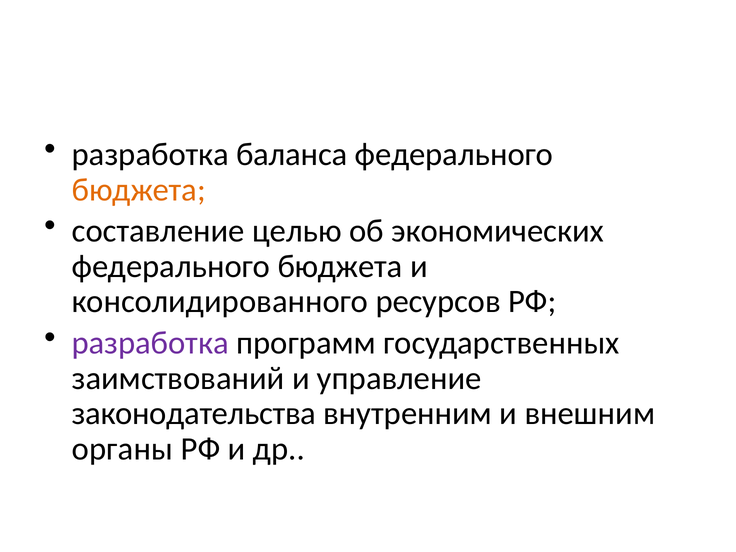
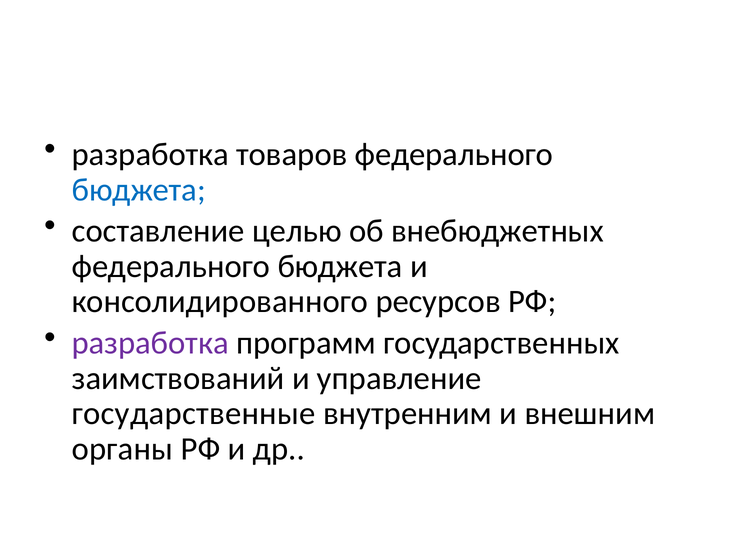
баланса: баланса -> товаров
бюджета at (139, 190) colour: orange -> blue
экономических: экономических -> внебюджетных
законодательства: законодательства -> государственные
